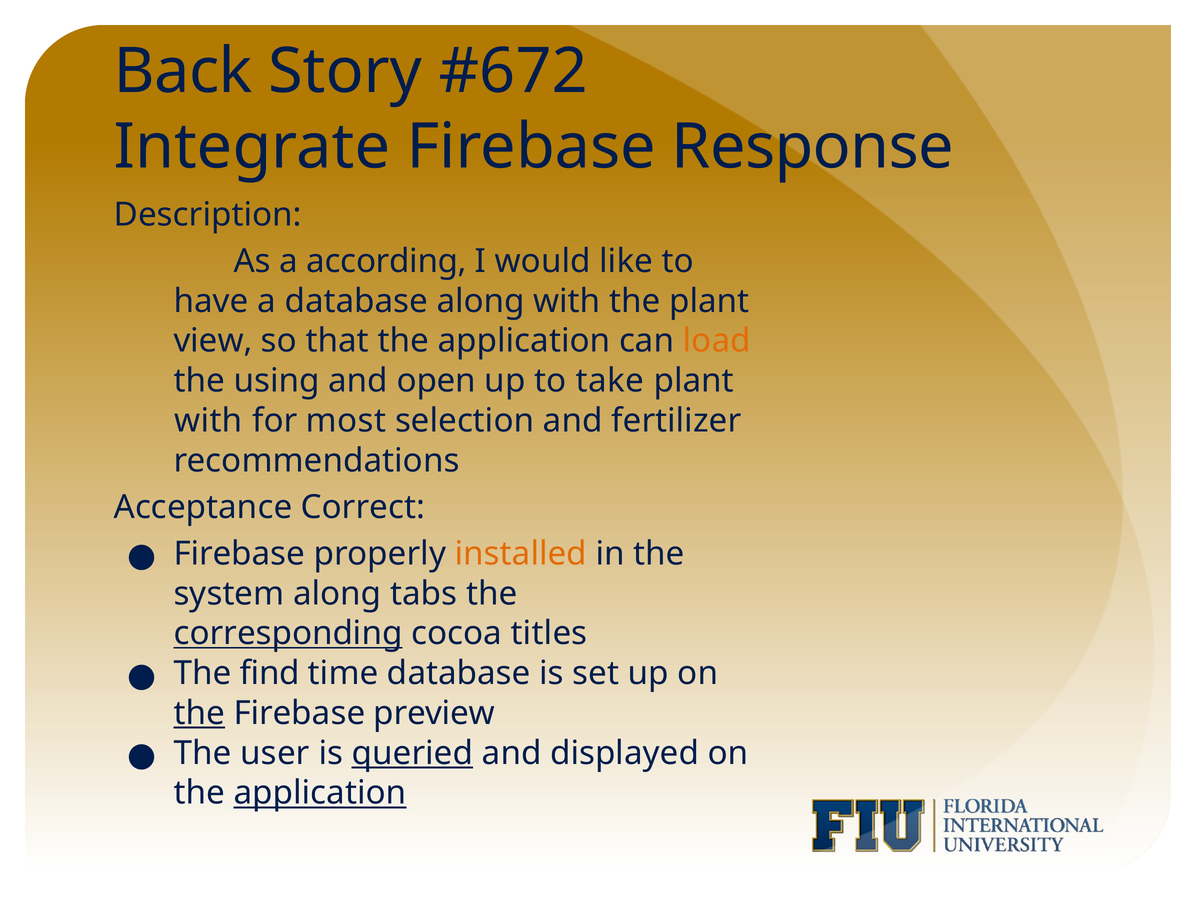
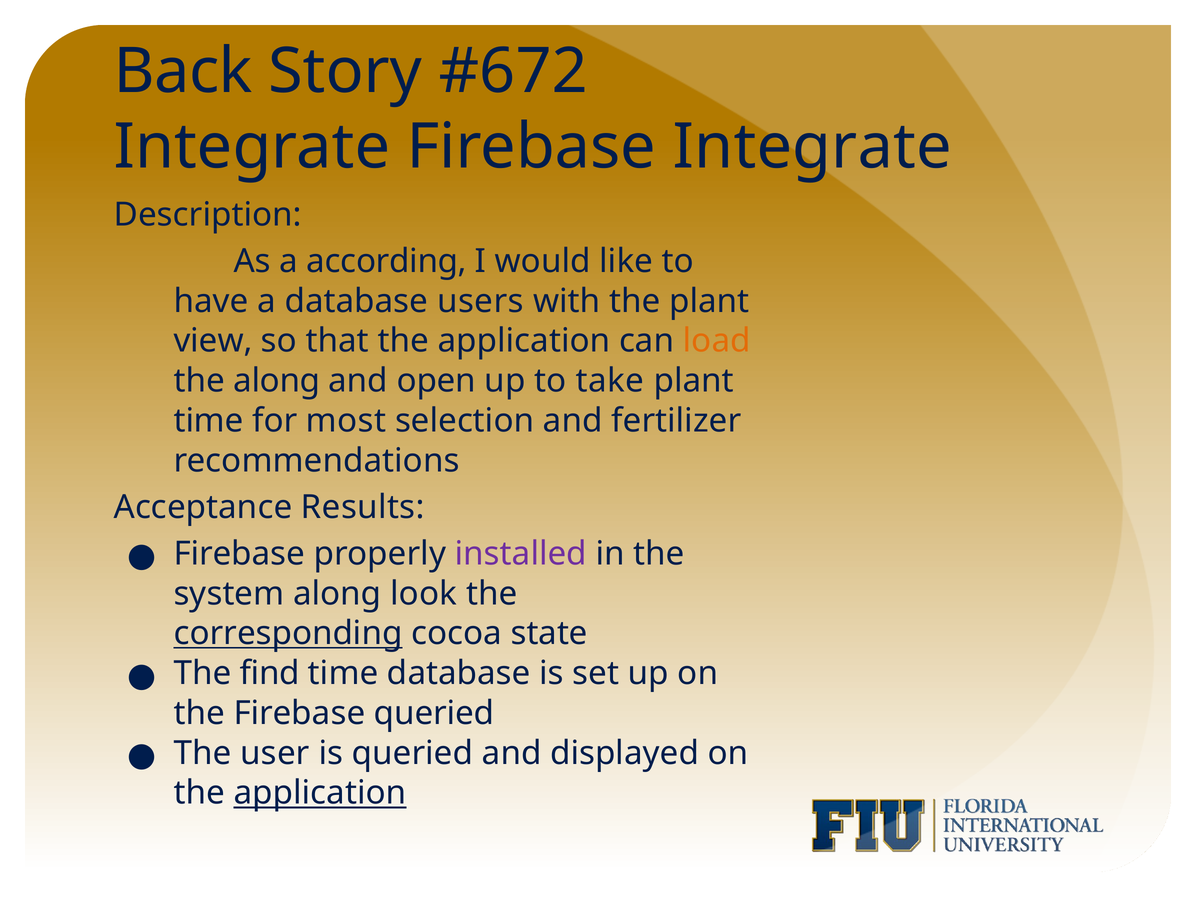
Firebase Response: Response -> Integrate
database along: along -> users
the using: using -> along
with at (208, 421): with -> time
Correct: Correct -> Results
installed colour: orange -> purple
tabs: tabs -> look
titles: titles -> state
the at (199, 713) underline: present -> none
Firebase preview: preview -> queried
queried at (412, 753) underline: present -> none
